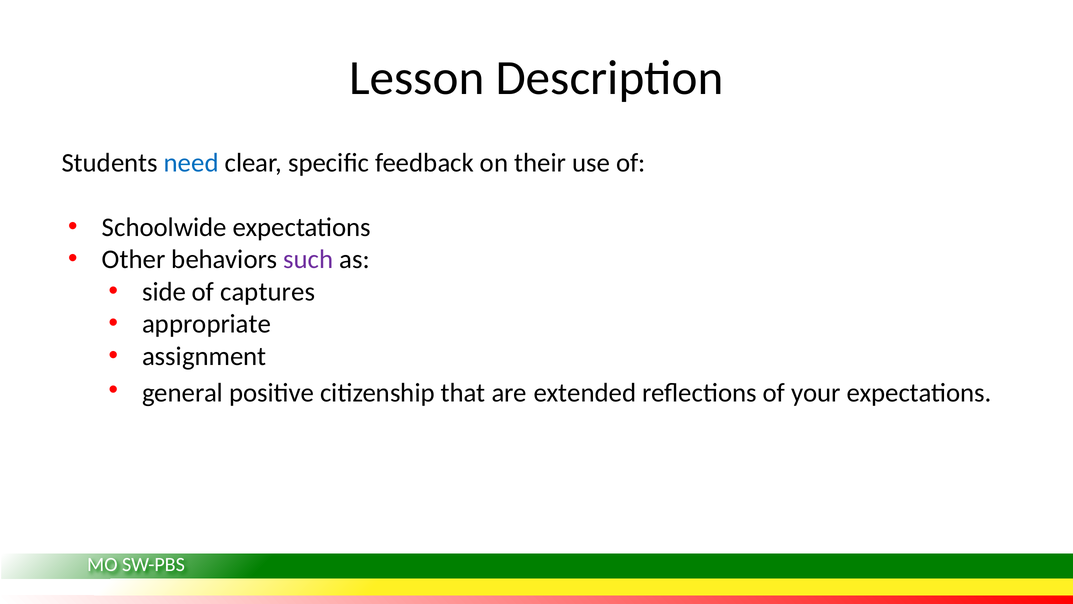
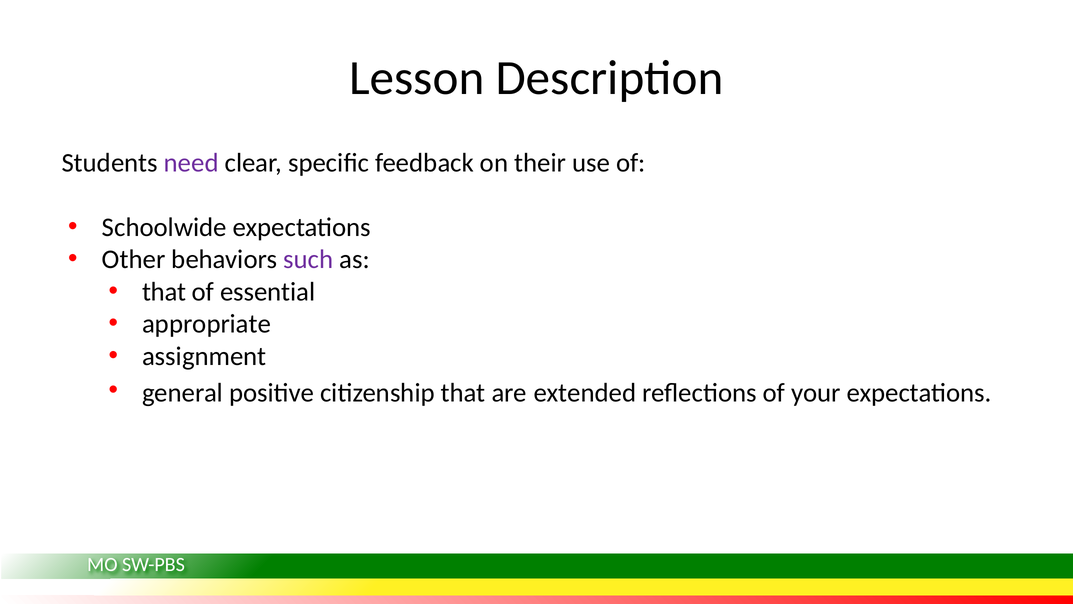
need colour: blue -> purple
side at (164, 292): side -> that
captures: captures -> essential
